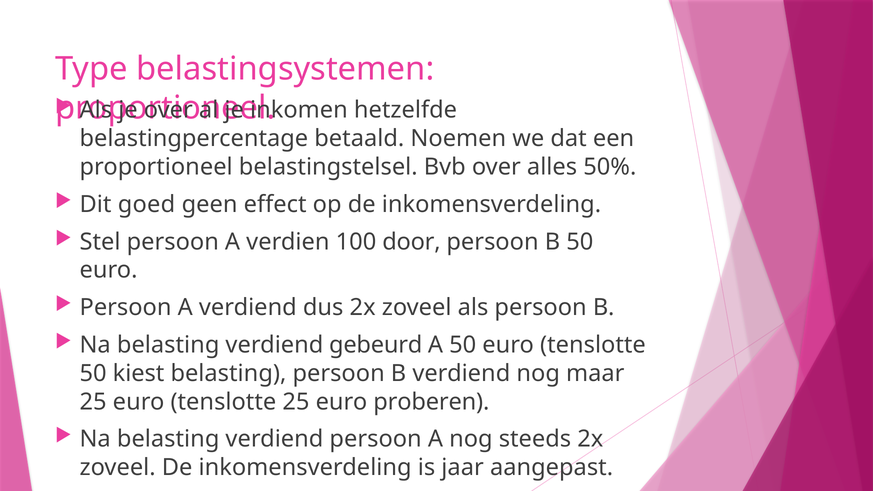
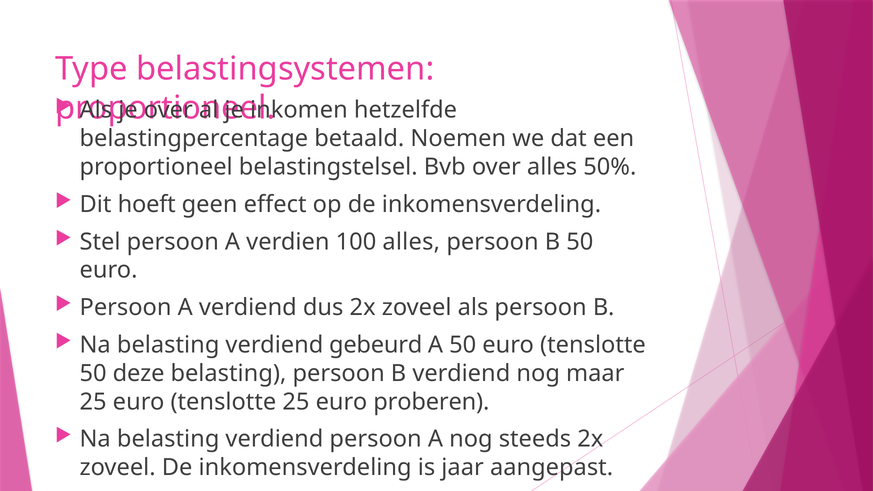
goed: goed -> hoeft
100 door: door -> alles
kiest: kiest -> deze
